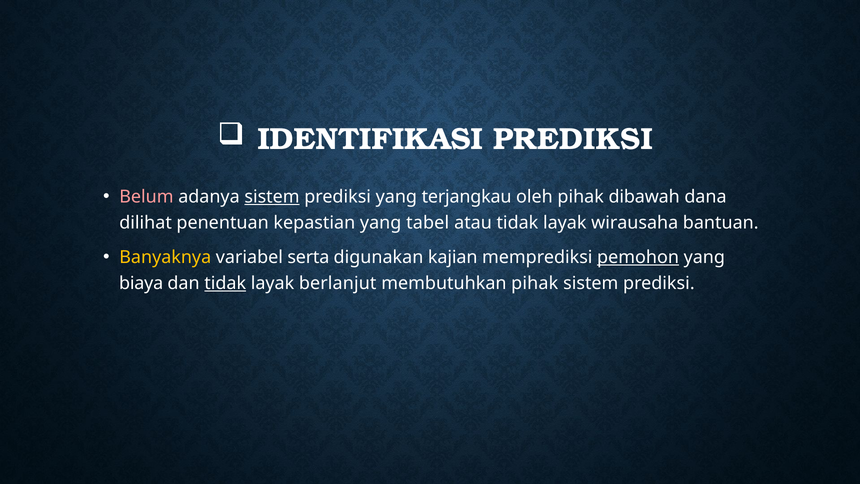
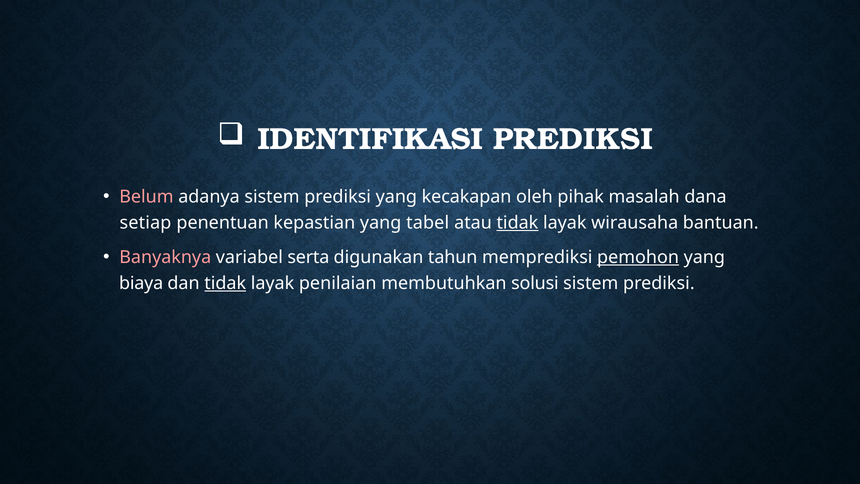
sistem at (272, 197) underline: present -> none
terjangkau: terjangkau -> kecakapan
dibawah: dibawah -> masalah
dilihat: dilihat -> setiap
tidak at (517, 223) underline: none -> present
Banyaknya colour: yellow -> pink
kajian: kajian -> tahun
berlanjut: berlanjut -> penilaian
membutuhkan pihak: pihak -> solusi
